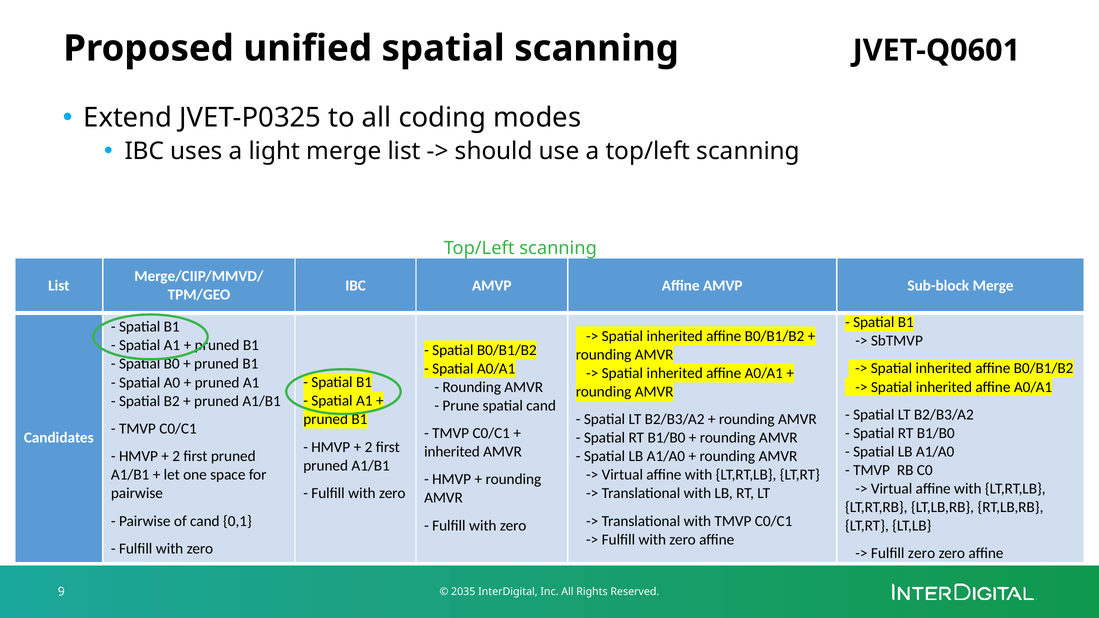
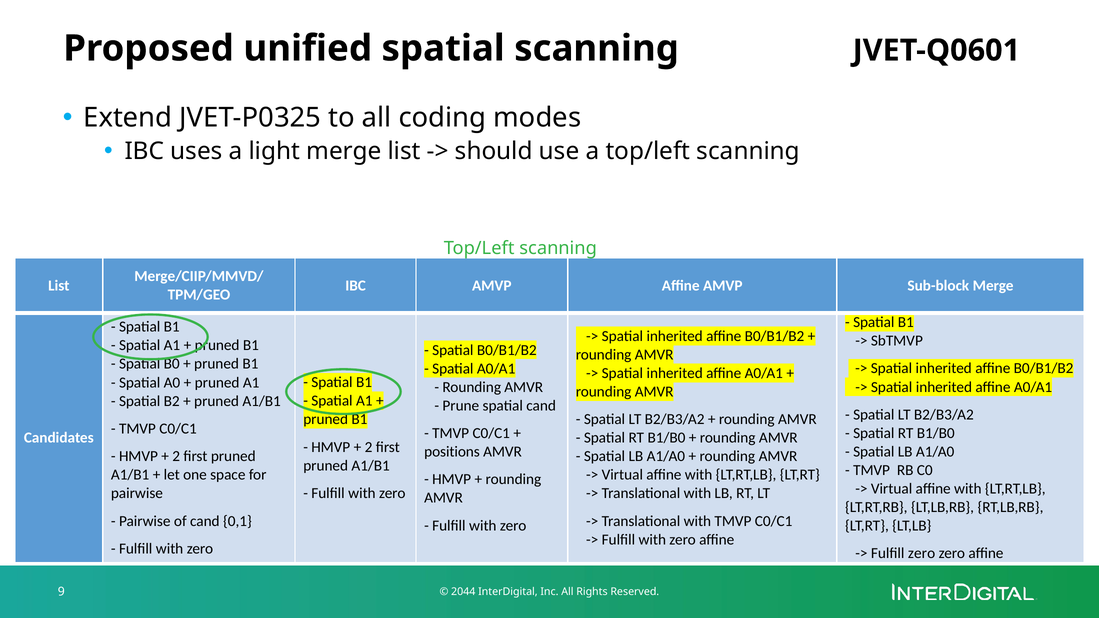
inherited at (452, 452): inherited -> positions
2035: 2035 -> 2044
